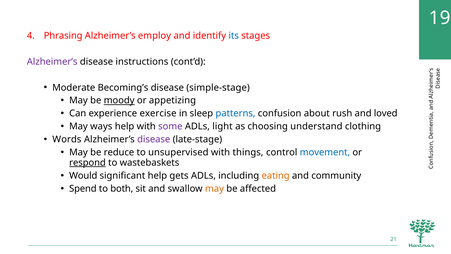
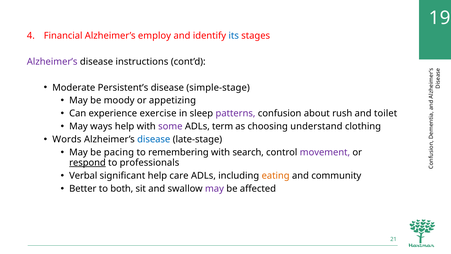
Phrasing: Phrasing -> Financial
Becoming’s: Becoming’s -> Persistent’s
moody underline: present -> none
patterns colour: blue -> purple
loved: loved -> toilet
light: light -> term
disease at (154, 139) colour: purple -> blue
reduce: reduce -> pacing
unsupervised: unsupervised -> remembering
things: things -> search
movement colour: blue -> purple
wastebaskets: wastebaskets -> professionals
Would: Would -> Verbal
gets: gets -> care
Spend: Spend -> Better
may at (214, 188) colour: orange -> purple
